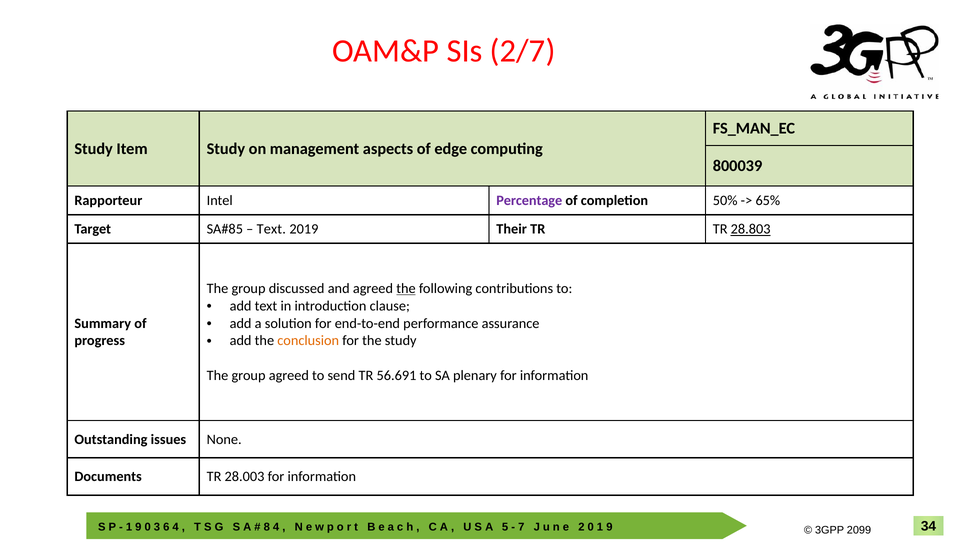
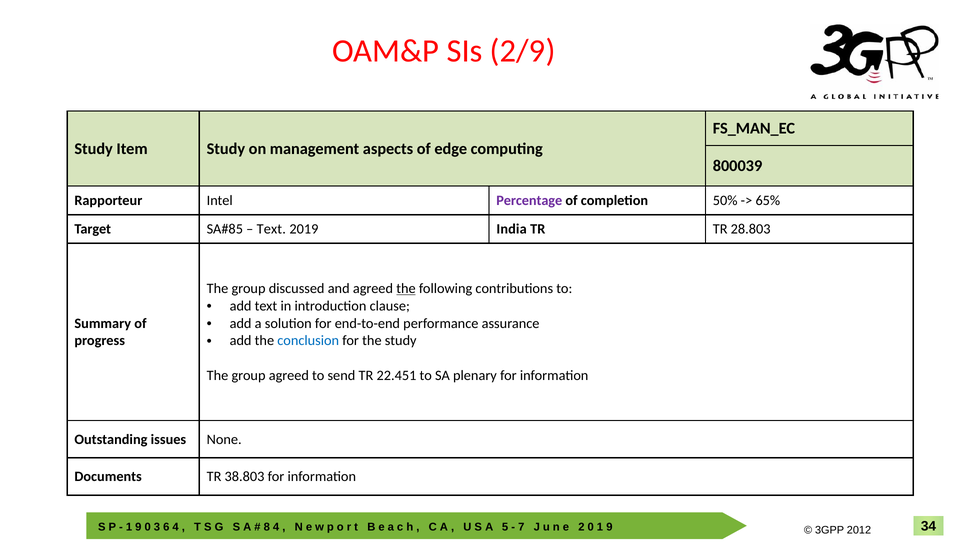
2/7: 2/7 -> 2/9
Their: Their -> India
28.803 underline: present -> none
conclusion colour: orange -> blue
56.691: 56.691 -> 22.451
28.003: 28.003 -> 38.803
2099 at (859, 530): 2099 -> 2012
